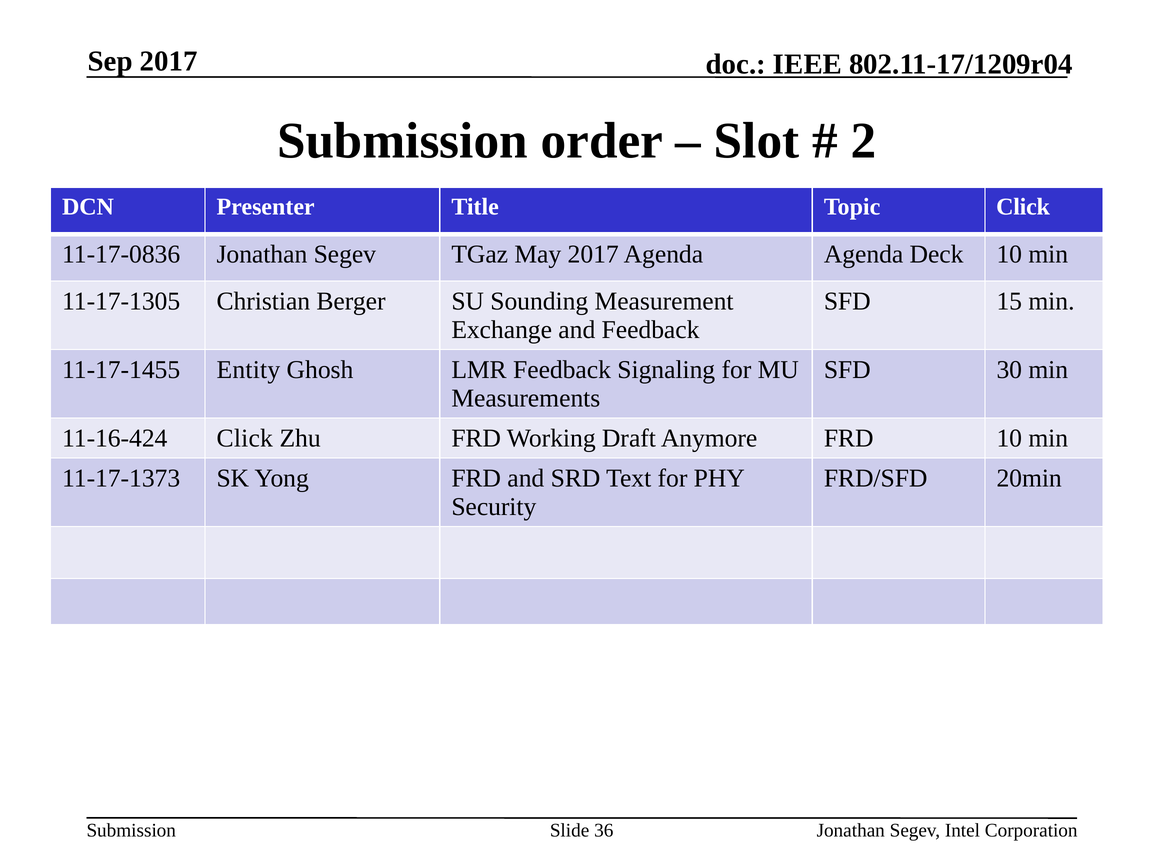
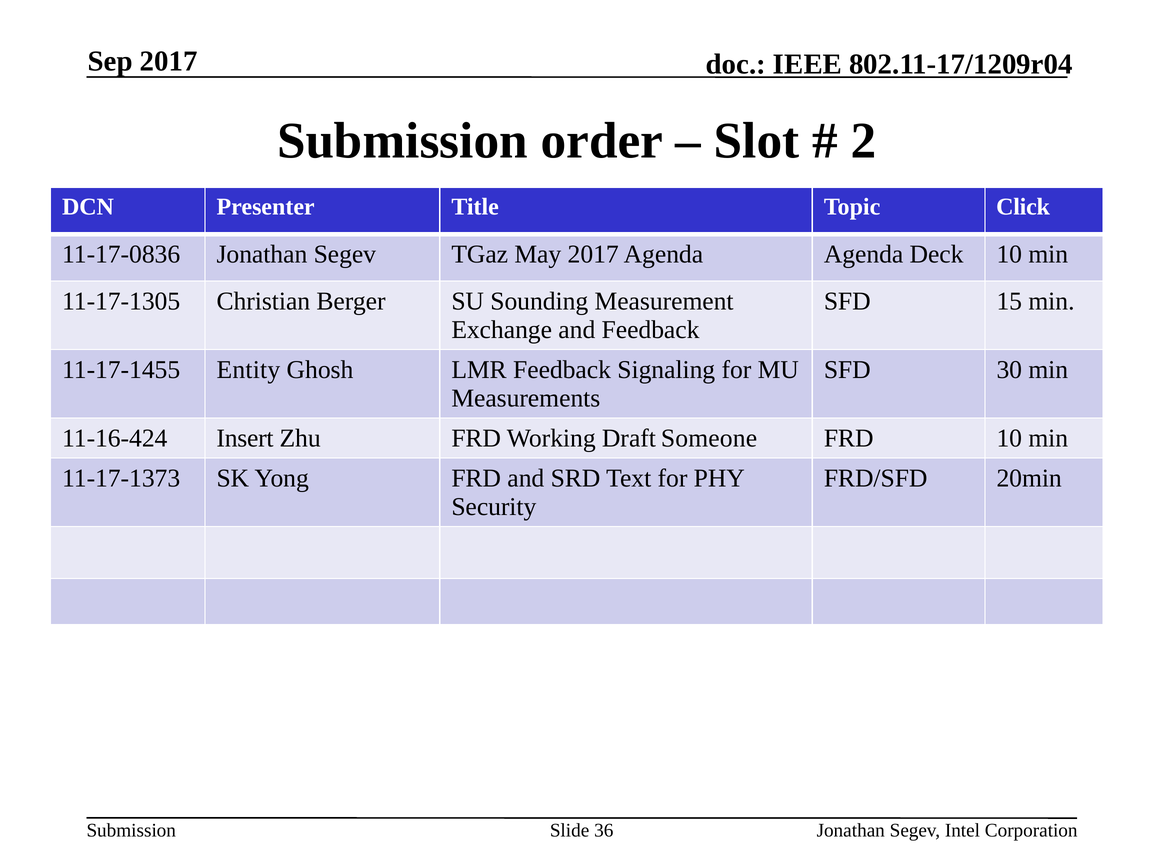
11-16-424 Click: Click -> Insert
Anymore: Anymore -> Someone
